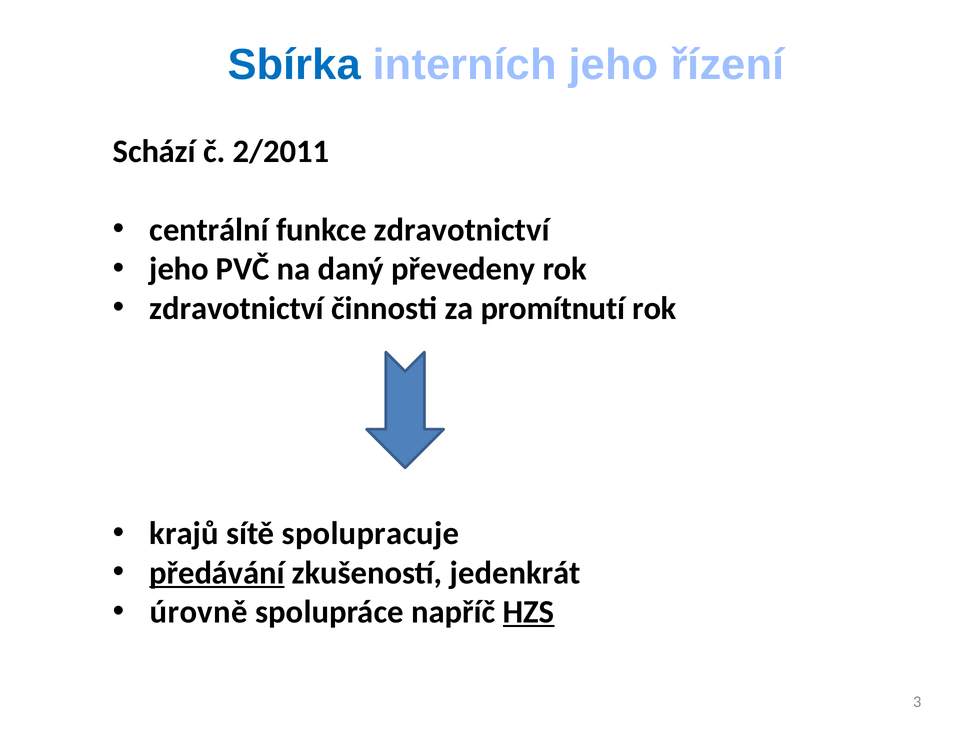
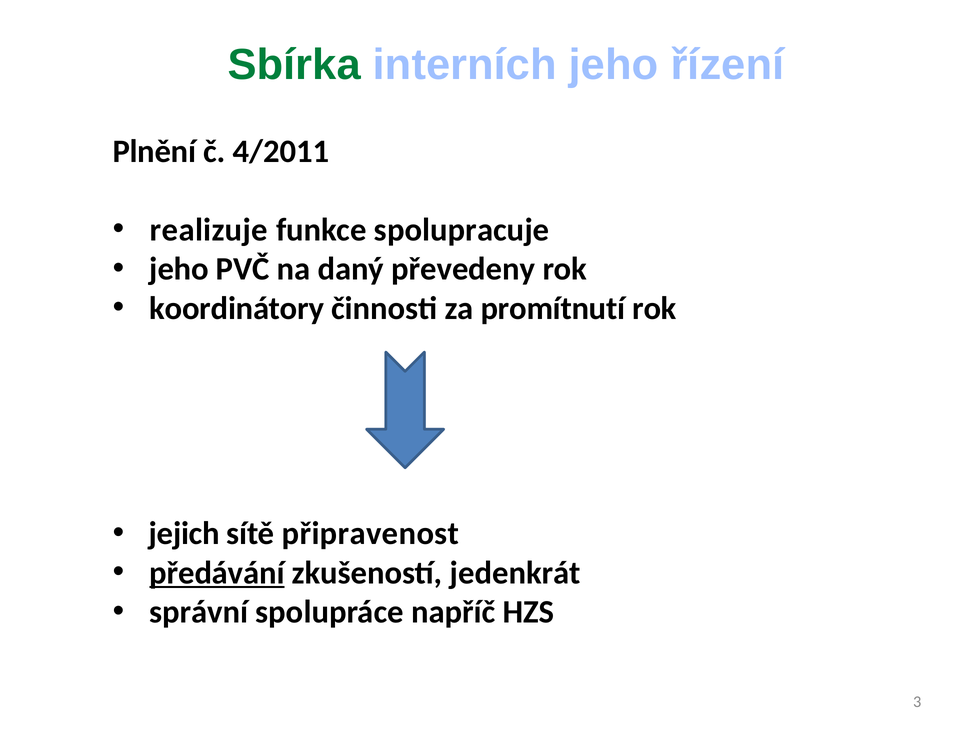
Sbírka colour: blue -> green
Schází: Schází -> Plnění
2/2011: 2/2011 -> 4/2011
centrální: centrální -> realizuje
funkce zdravotnictví: zdravotnictví -> spolupracuje
zdravotnictví at (237, 308): zdravotnictví -> koordinátory
krajů: krajů -> jejich
spolupracuje: spolupracuje -> připravenost
úrovně: úrovně -> správní
HZS underline: present -> none
